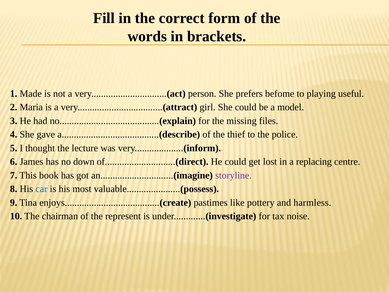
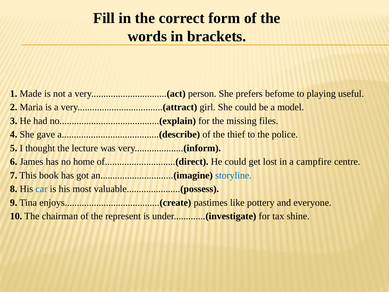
down: down -> home
replacing: replacing -> campfire
storyline colour: purple -> blue
harmless: harmless -> everyone
noise: noise -> shine
